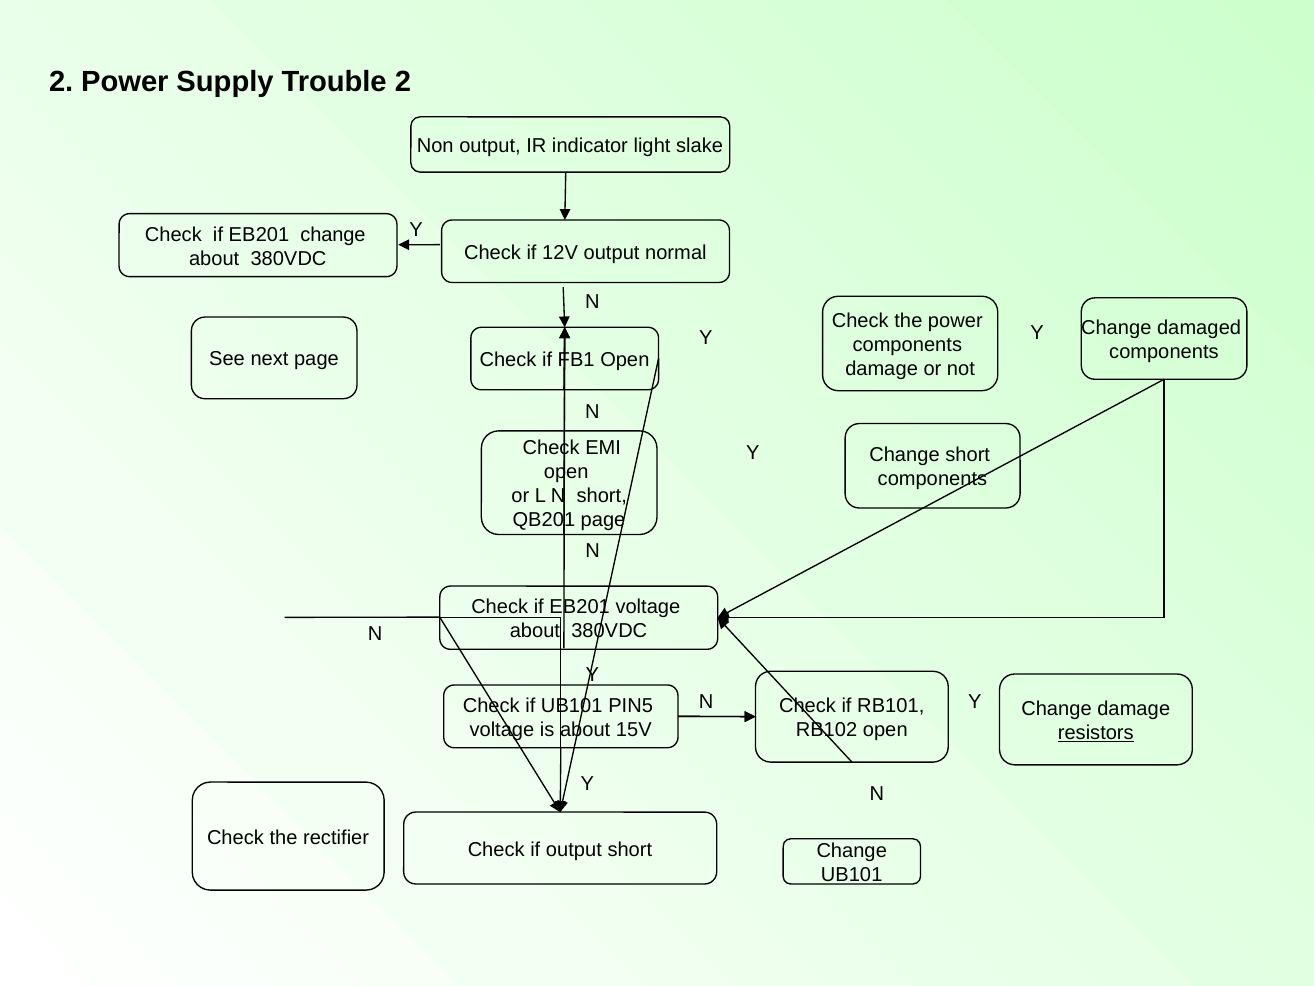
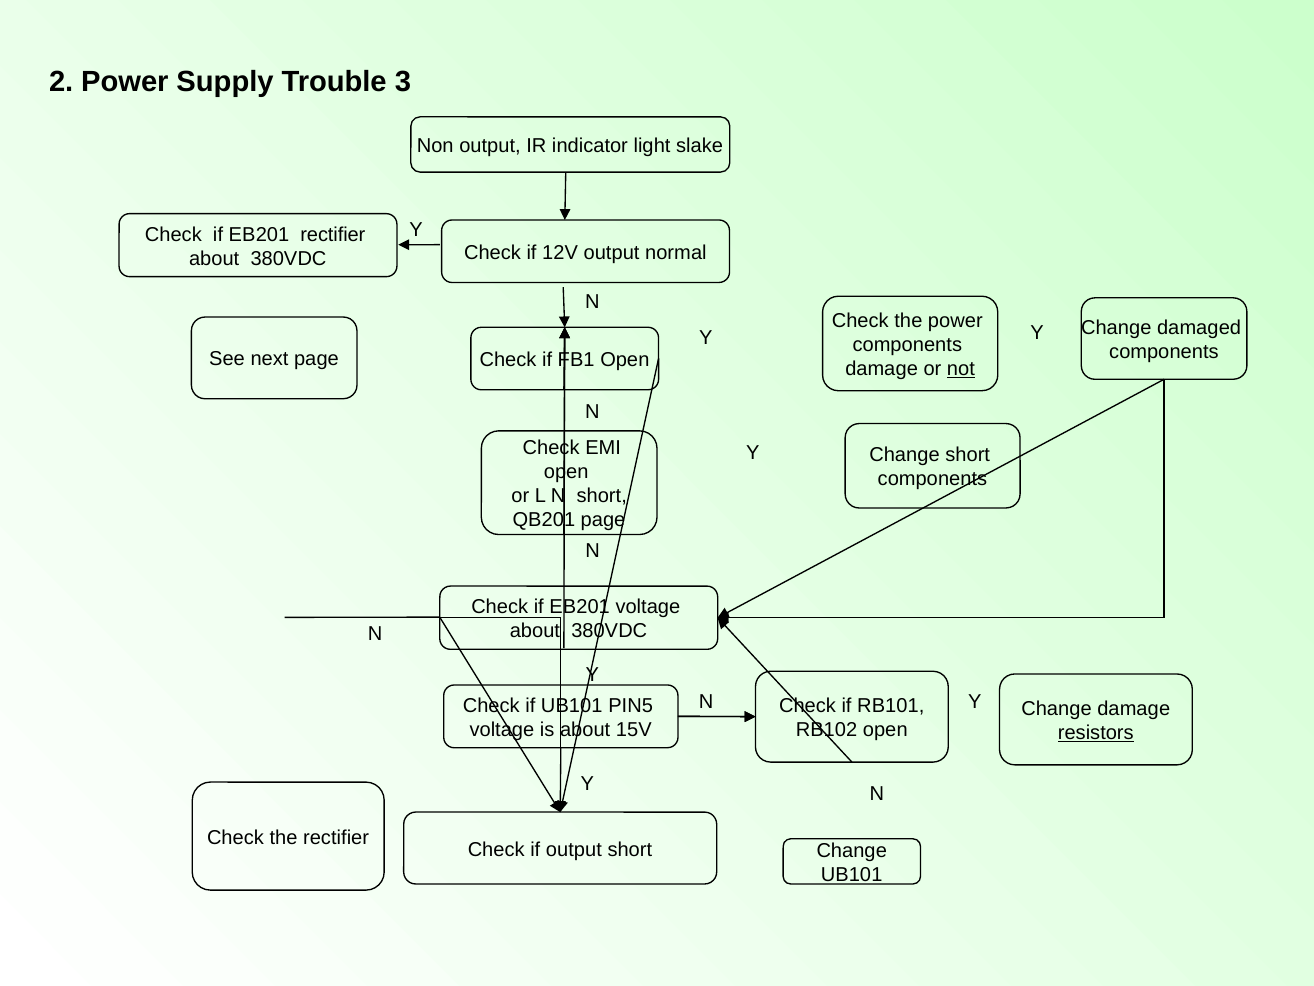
Trouble 2: 2 -> 3
EB201 change: change -> rectifier
not underline: none -> present
